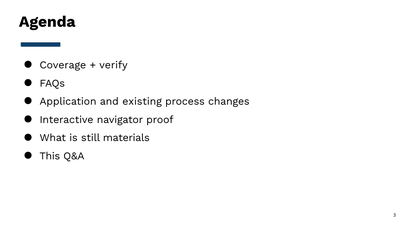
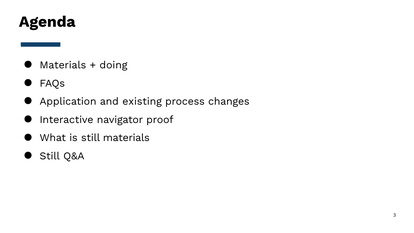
Coverage at (63, 65): Coverage -> Materials
verify: verify -> doing
This at (50, 156): This -> Still
